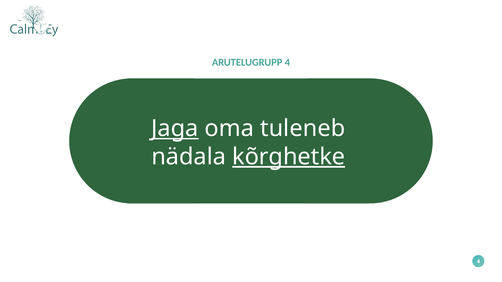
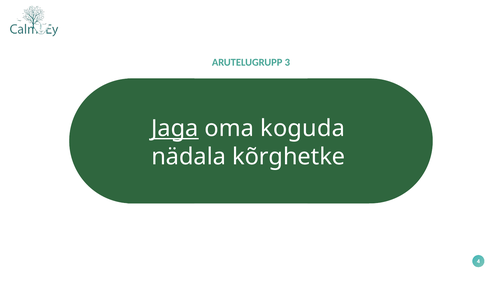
ARUTELUGRUPP 4: 4 -> 3
tuleneb: tuleneb -> koguda
kõrghetke underline: present -> none
